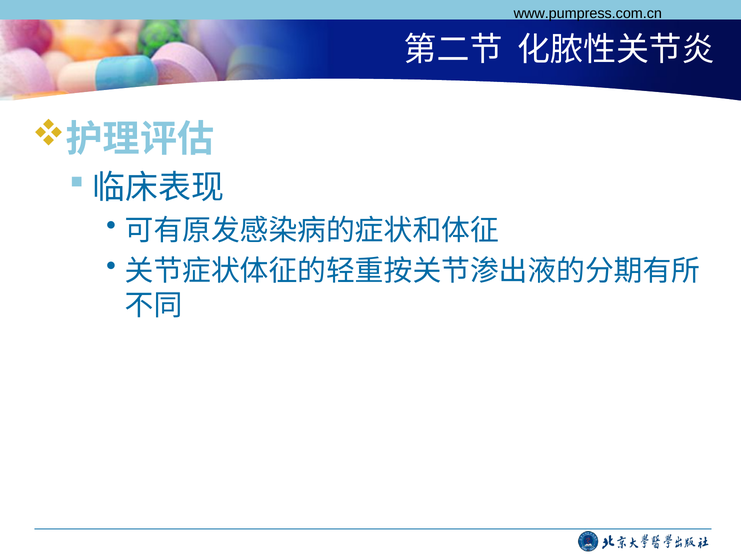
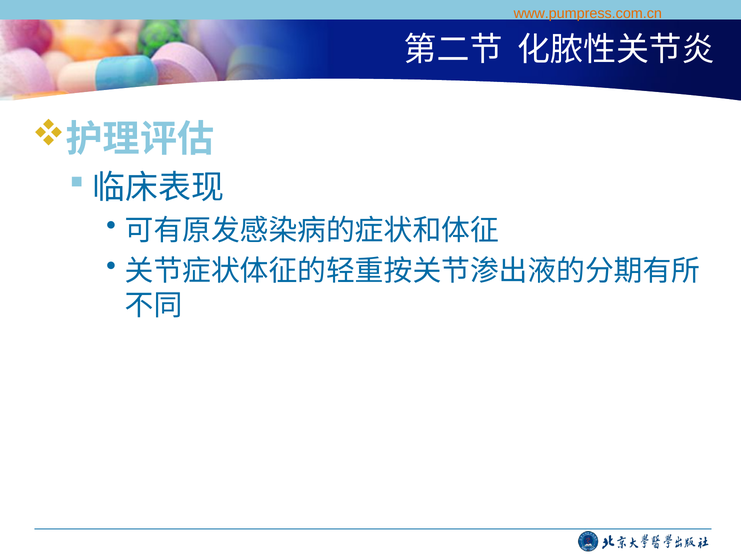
www.pumpress.com.cn colour: black -> orange
